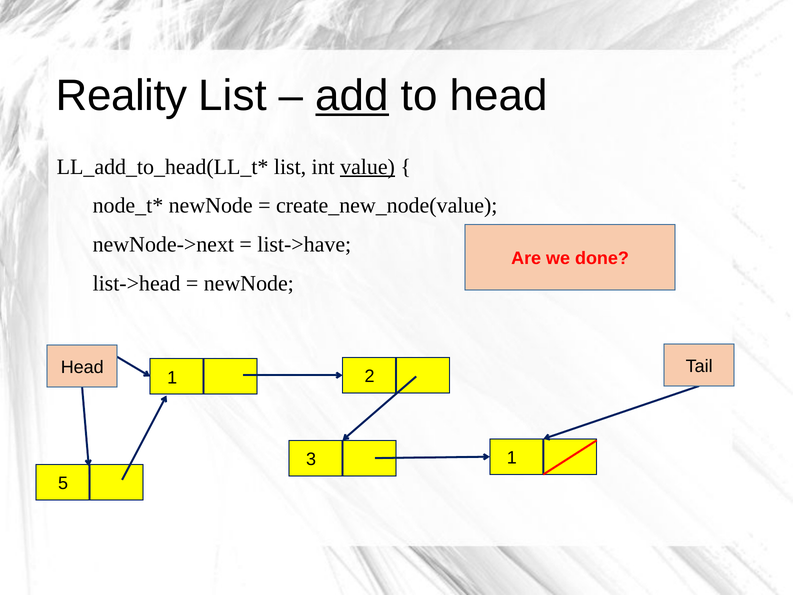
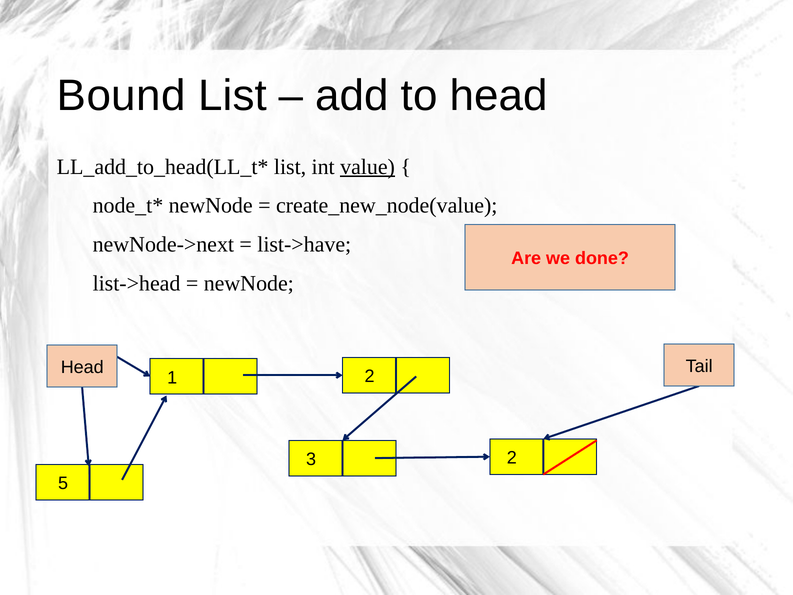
Reality: Reality -> Bound
add underline: present -> none
3 1: 1 -> 2
